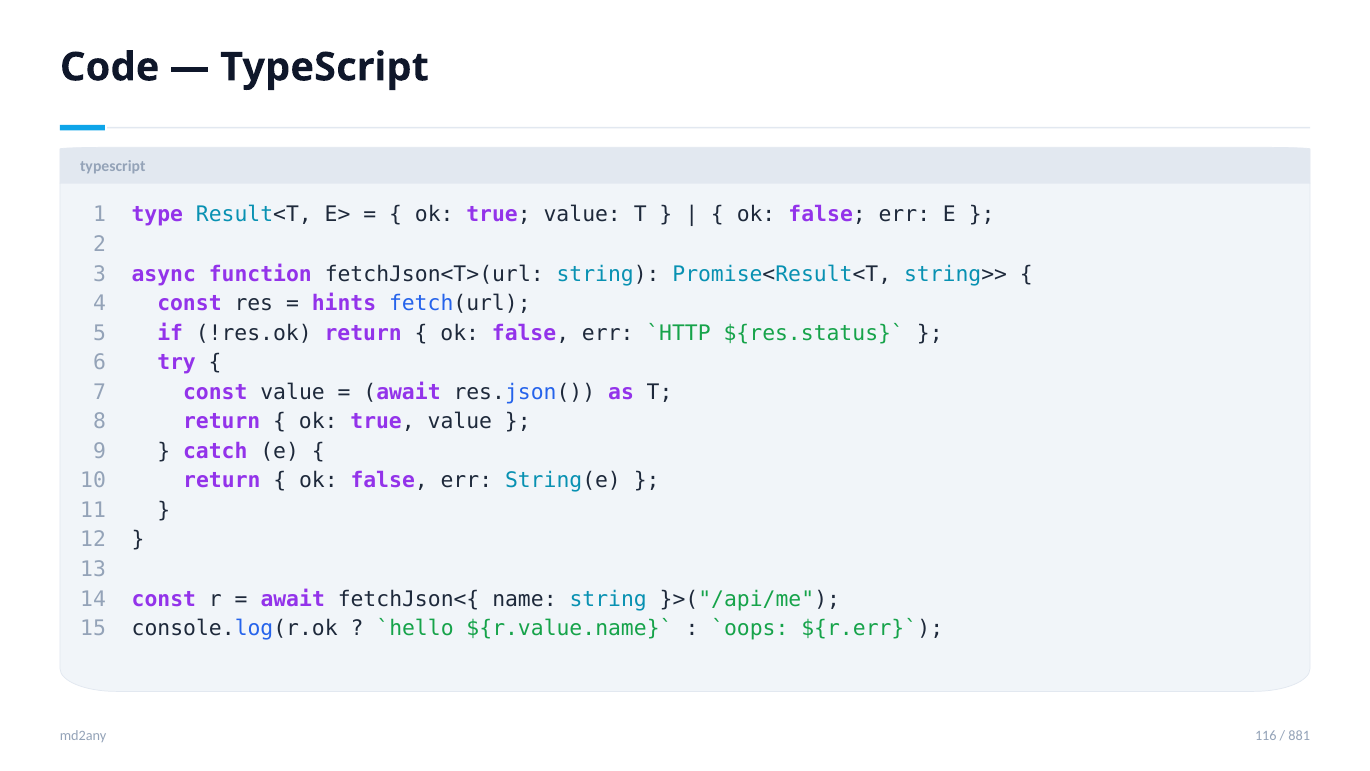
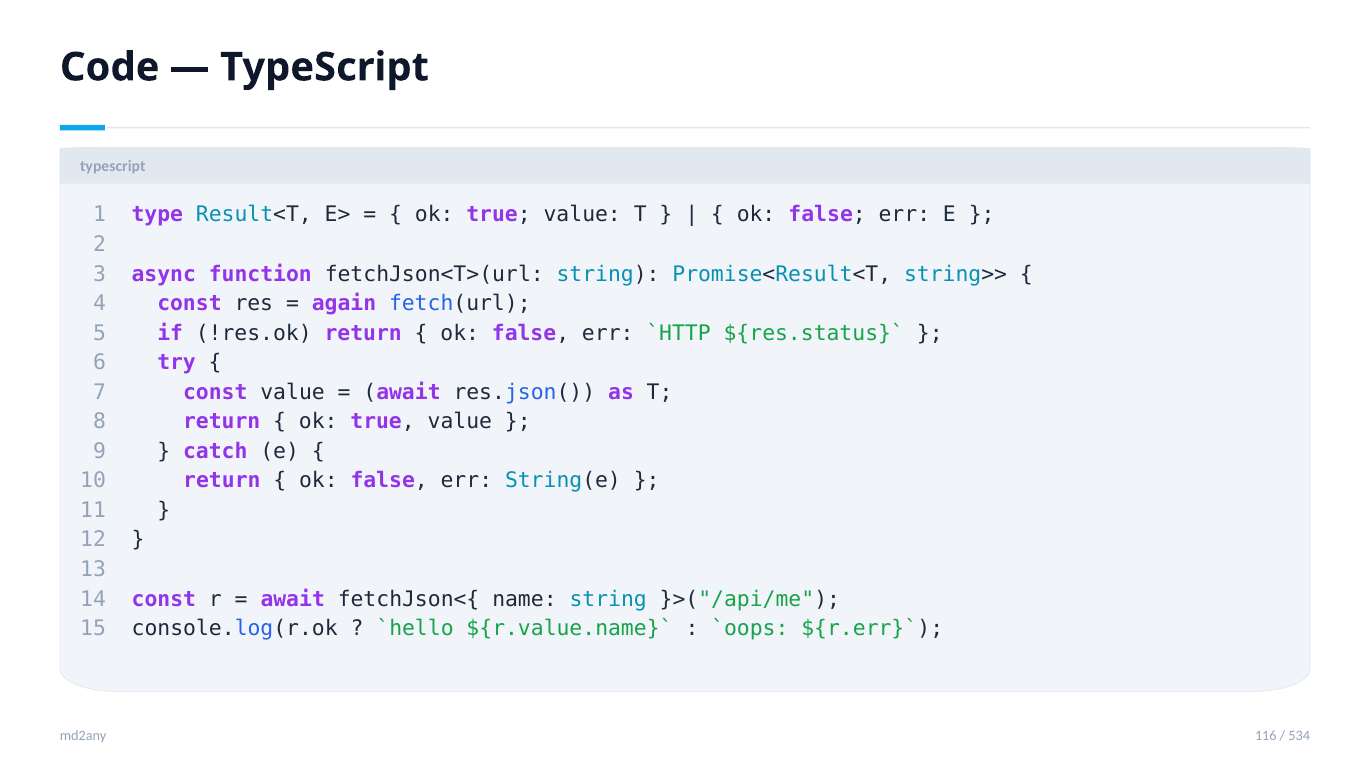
hints: hints -> again
881: 881 -> 534
